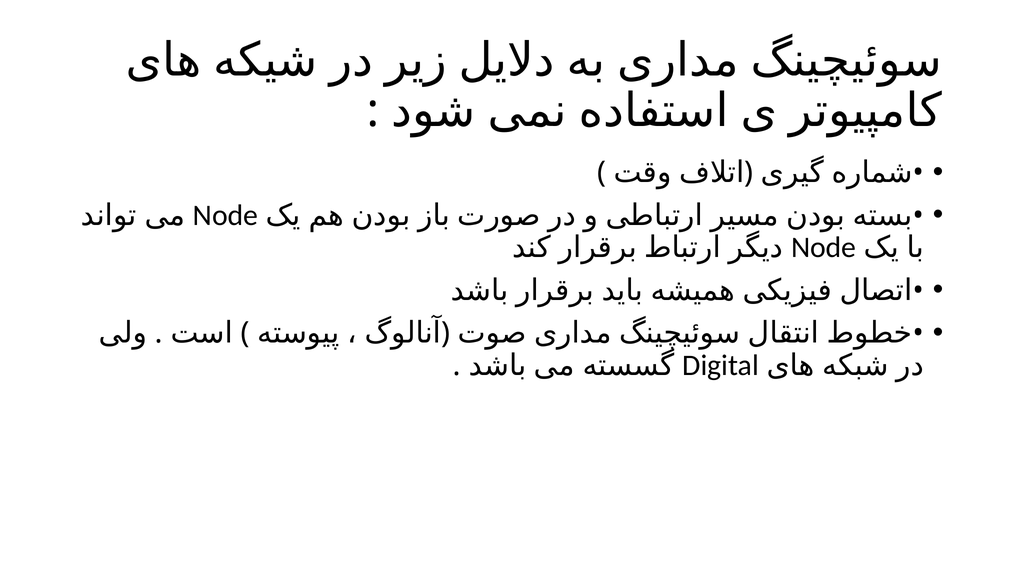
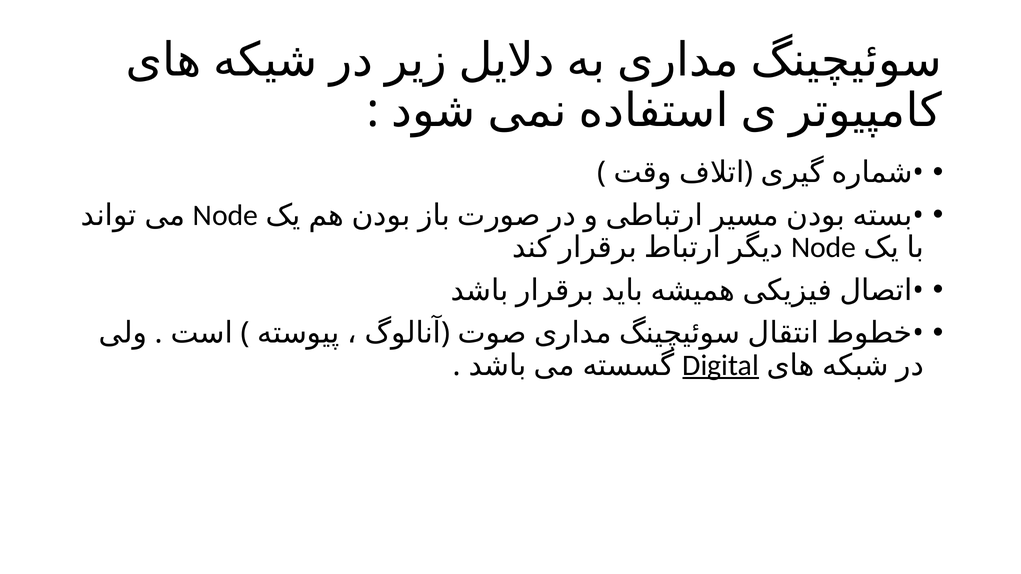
Digital underline: none -> present
